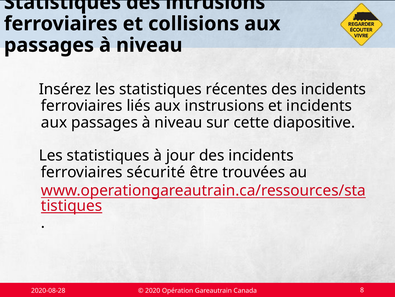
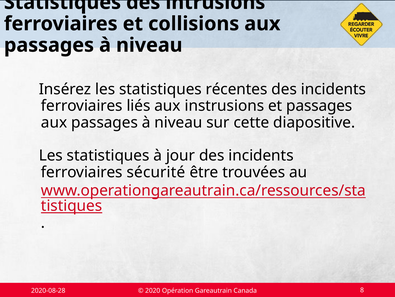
et incidents: incidents -> passages
